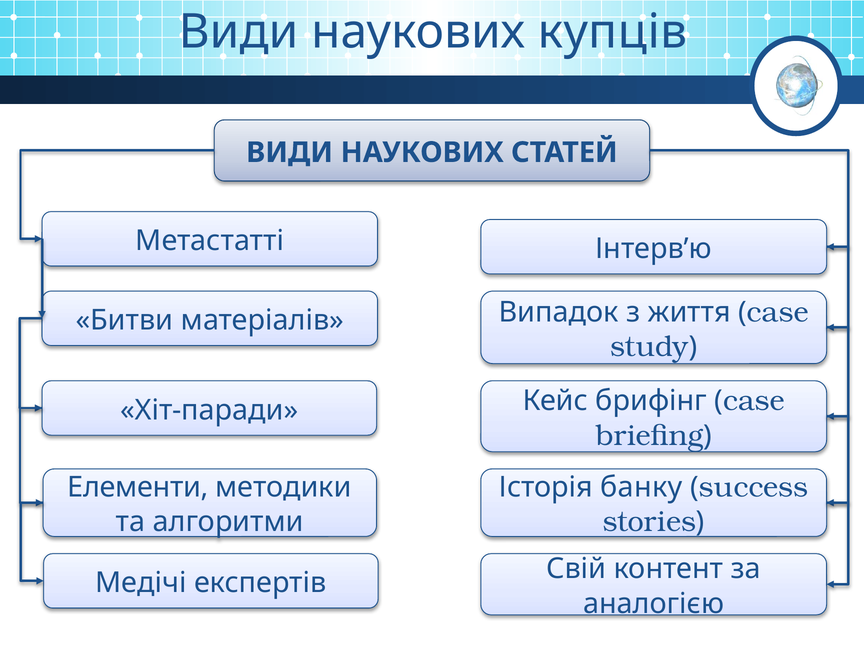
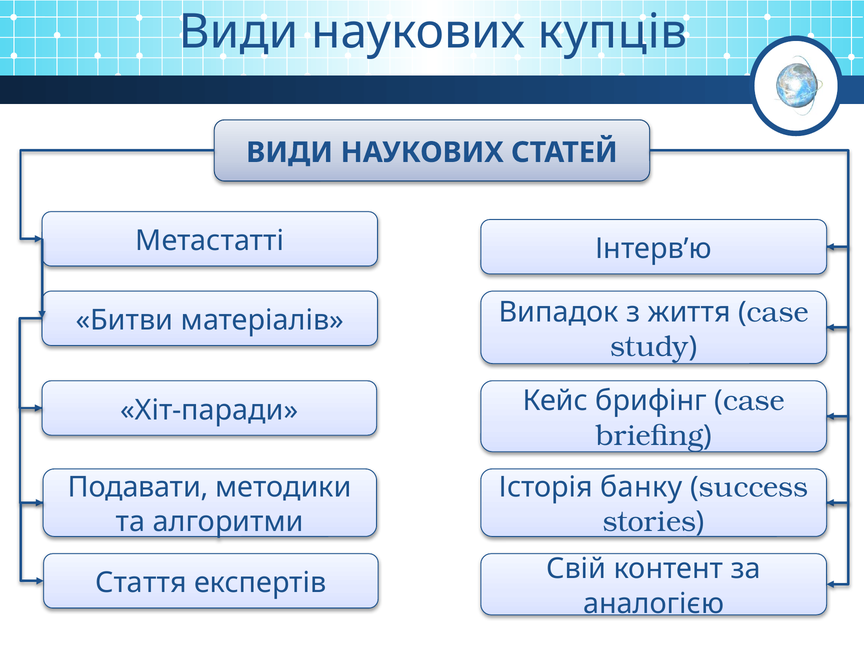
Елементи: Елементи -> Подавати
Медічі: Медічі -> Стаття
